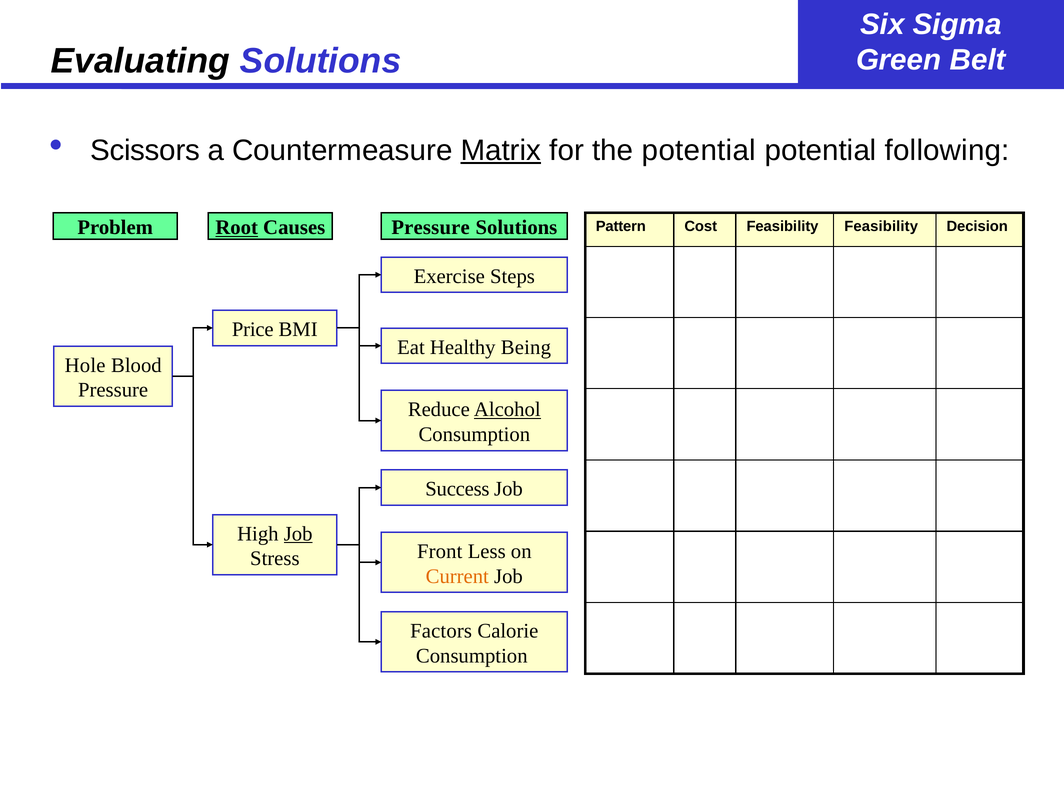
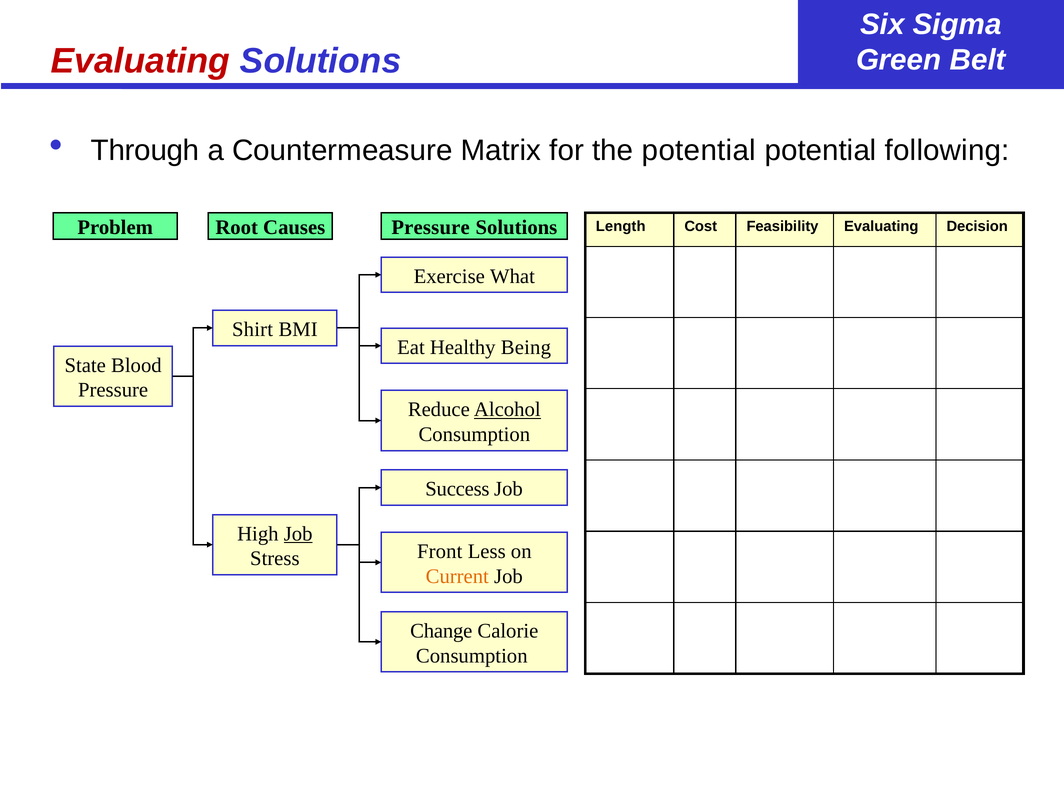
Evaluating at (140, 61) colour: black -> red
Scissors: Scissors -> Through
Matrix underline: present -> none
Root underline: present -> none
Pattern: Pattern -> Length
Feasibility Feasibility: Feasibility -> Evaluating
Steps: Steps -> What
Price: Price -> Shirt
Hole: Hole -> State
Factors: Factors -> Change
